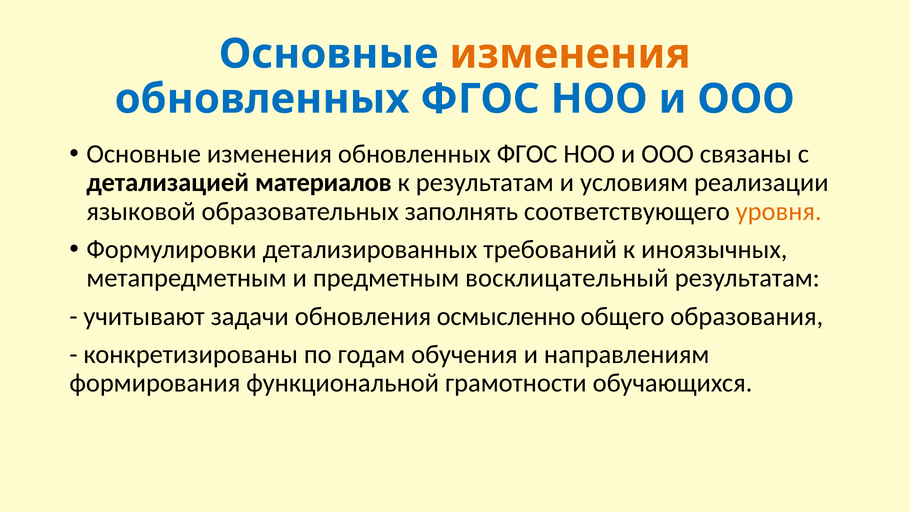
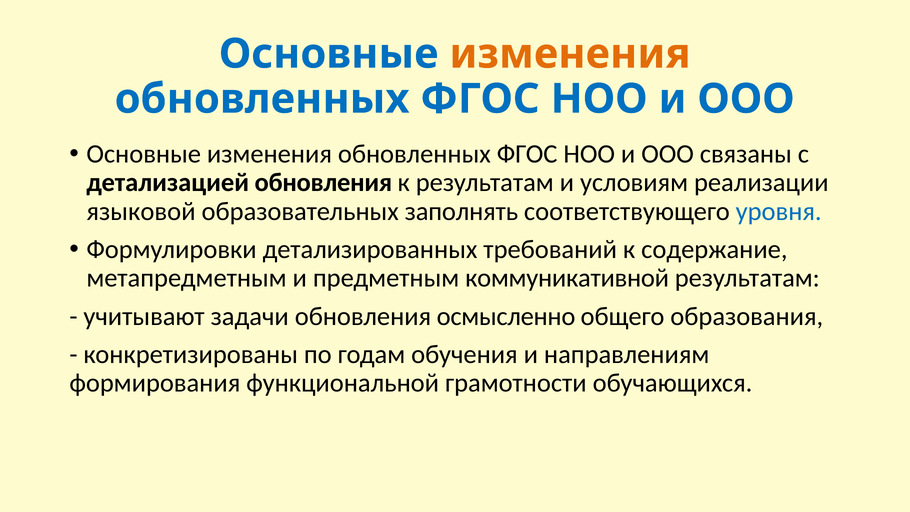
детализацией материалов: материалов -> обновления
уровня colour: orange -> blue
иноязычных: иноязычных -> содержание
восклицательный: восклицательный -> коммуникативной
